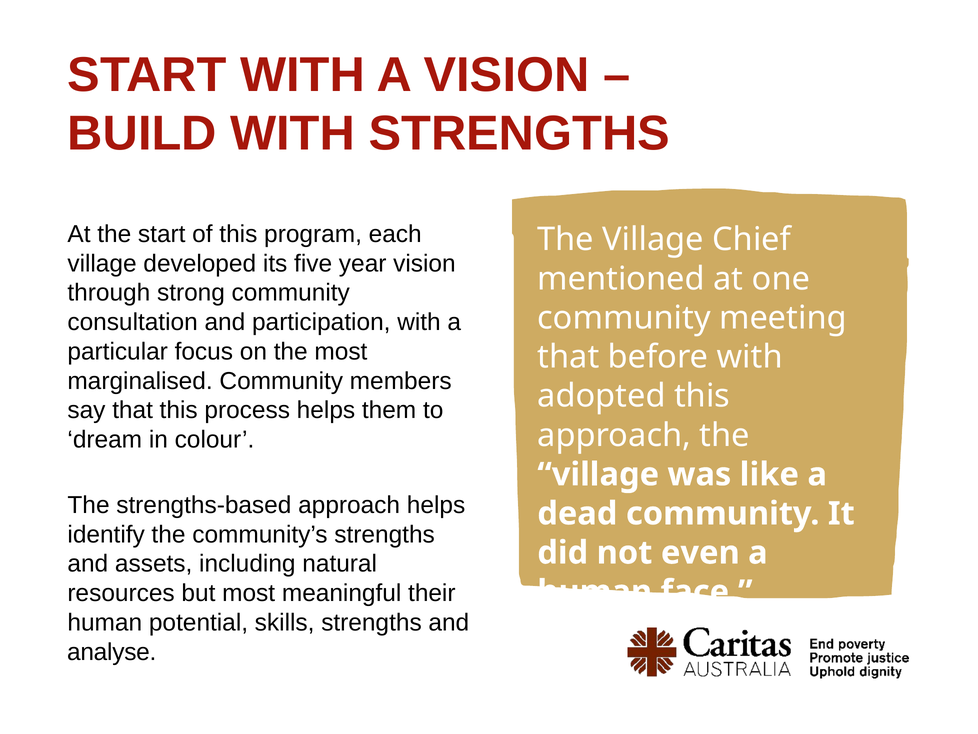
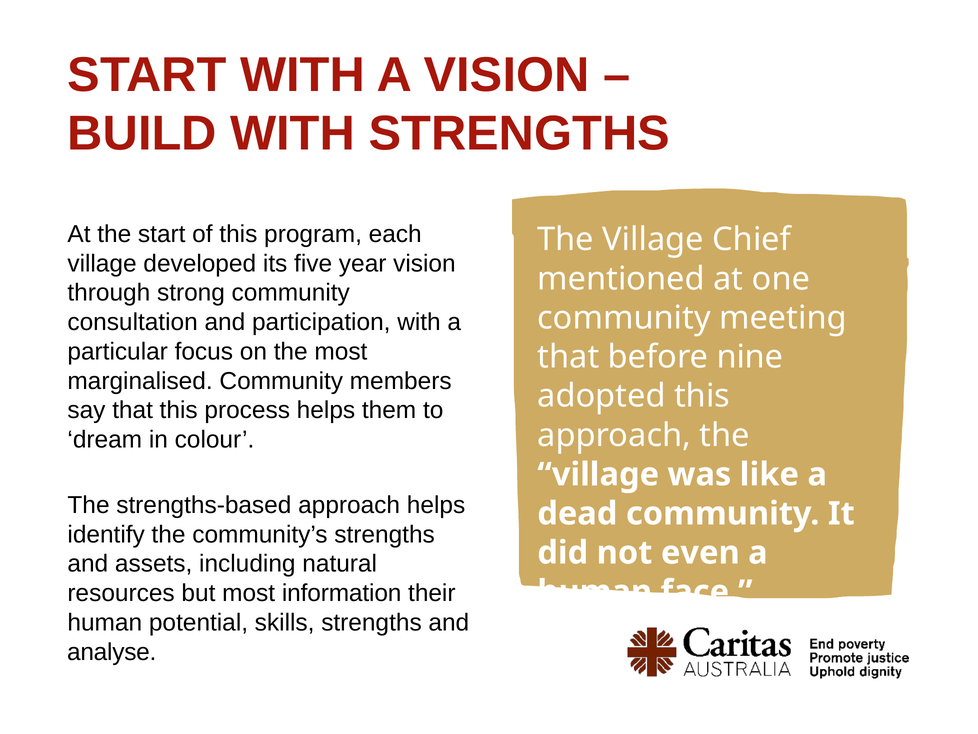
before with: with -> nine
meaningful: meaningful -> information
